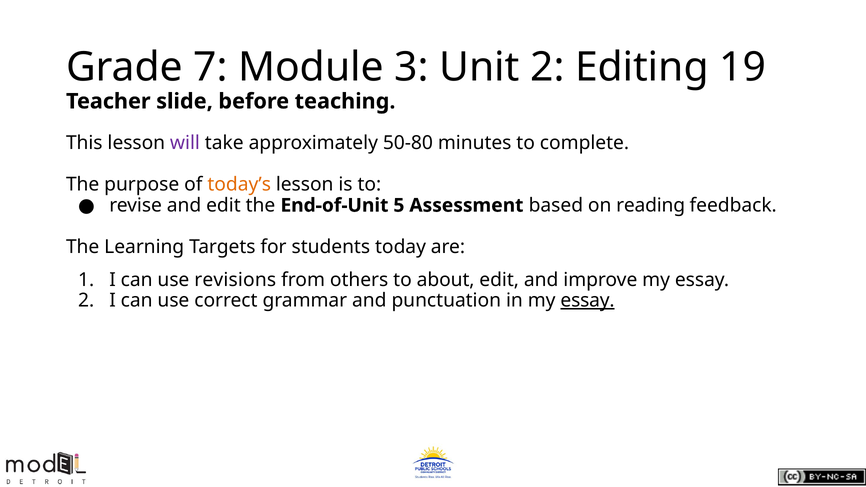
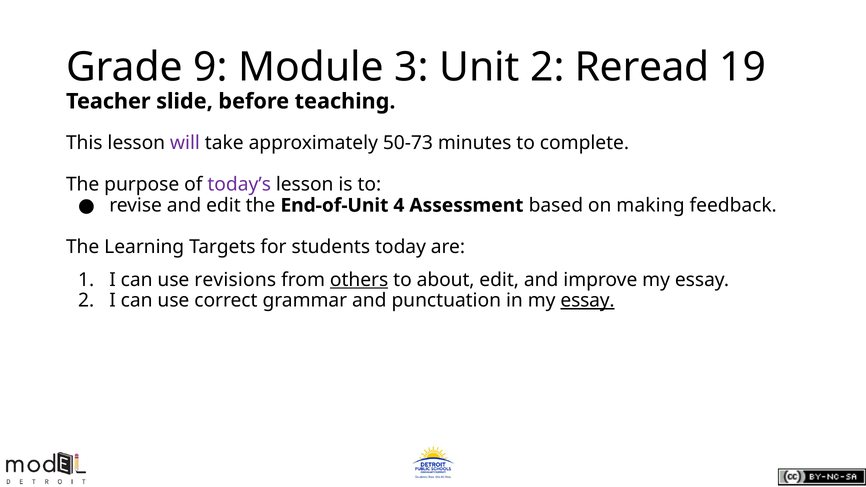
7: 7 -> 9
Editing: Editing -> Reread
50-80: 50-80 -> 50-73
today’s colour: orange -> purple
5: 5 -> 4
reading: reading -> making
others underline: none -> present
